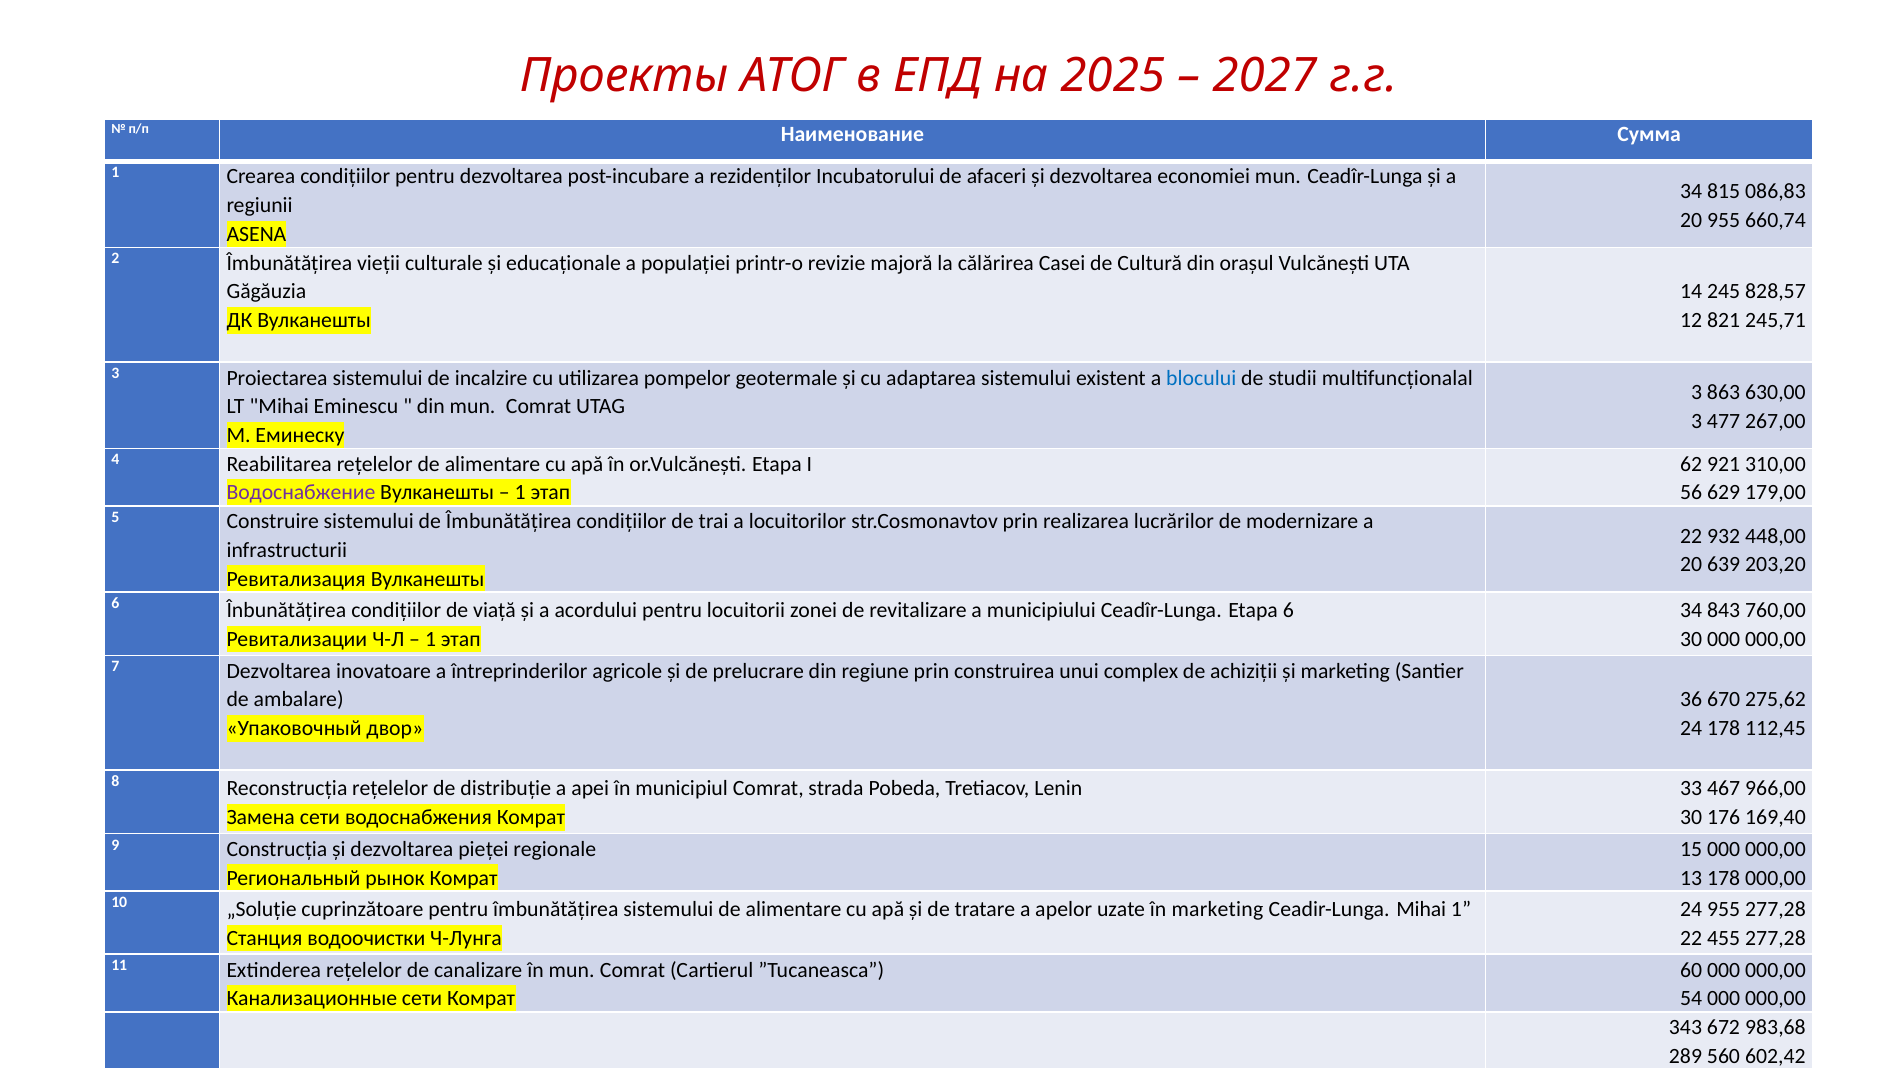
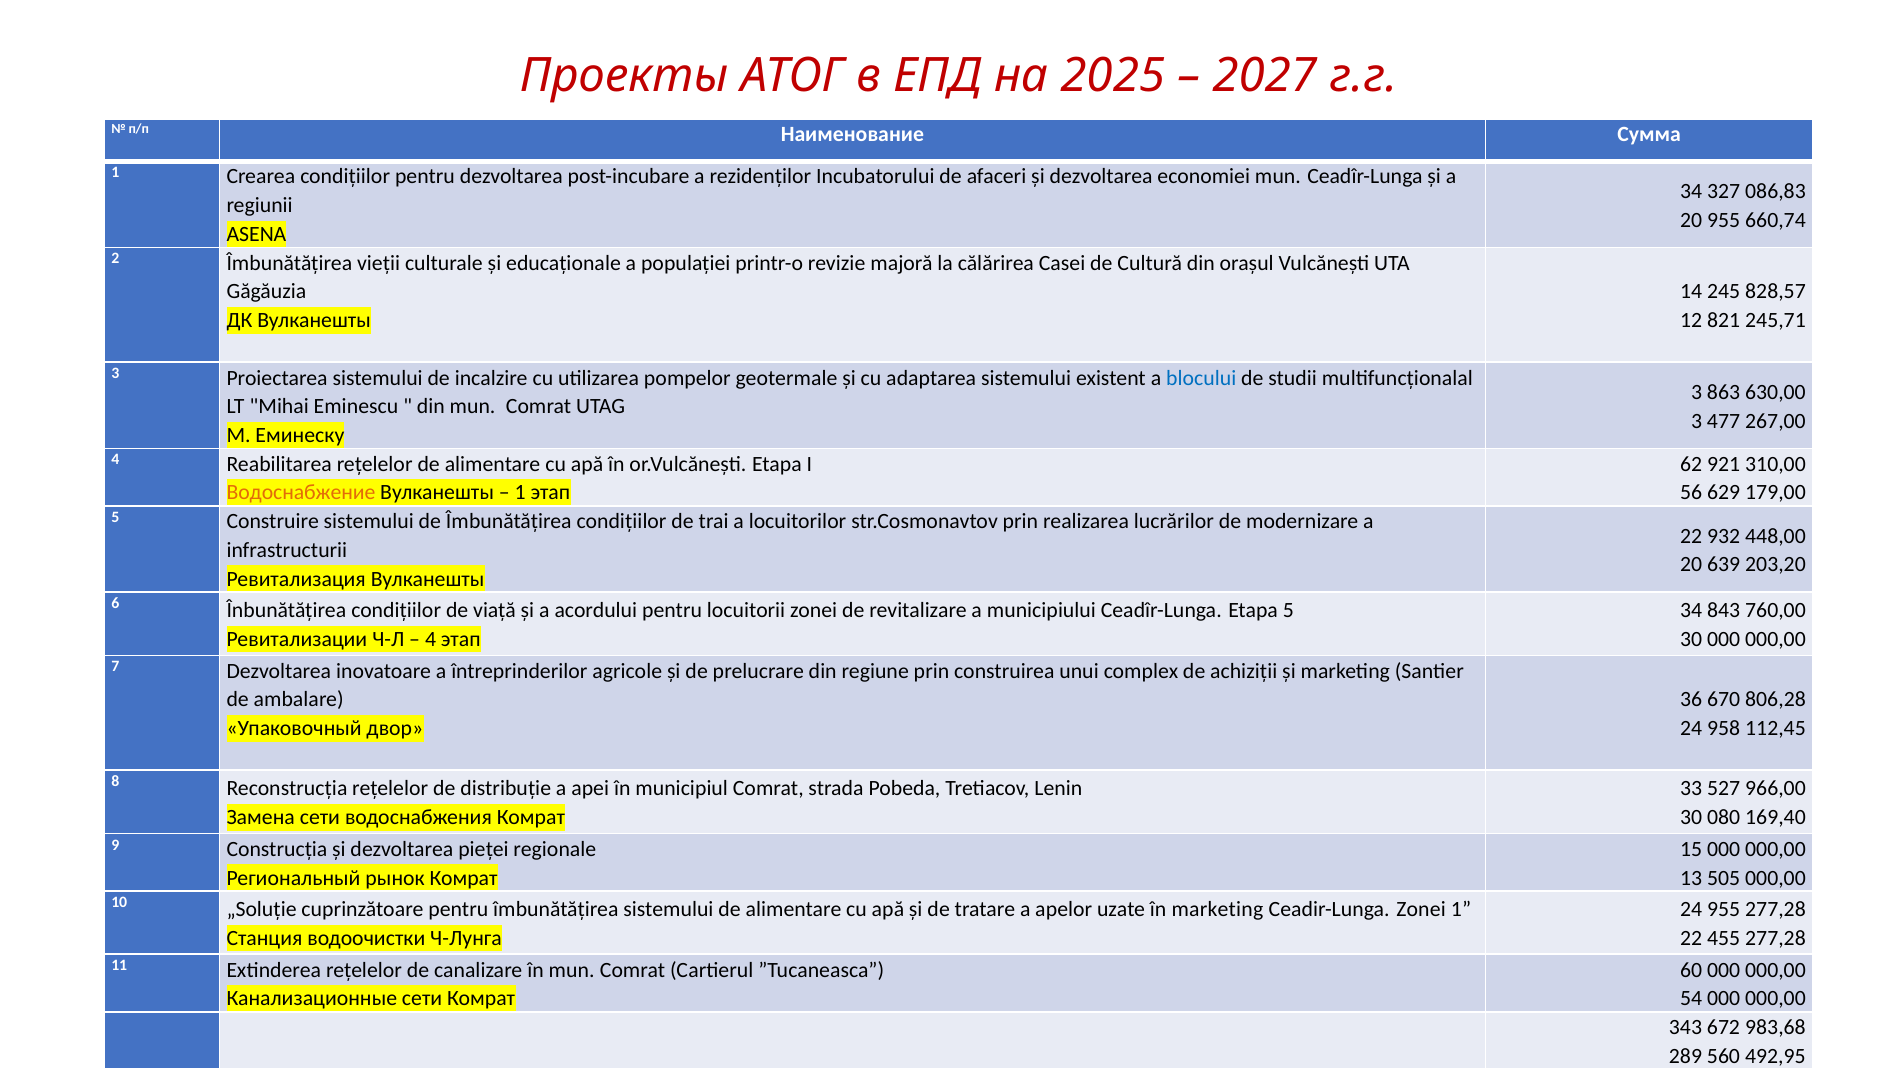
815: 815 -> 327
Водоснабжение colour: purple -> orange
Etapa 6: 6 -> 5
1 at (431, 639): 1 -> 4
275,62: 275,62 -> 806,28
24 178: 178 -> 958
467: 467 -> 527
176: 176 -> 080
13 178: 178 -> 505
Ceadir-Lunga Mihai: Mihai -> Zonei
602,42: 602,42 -> 492,95
